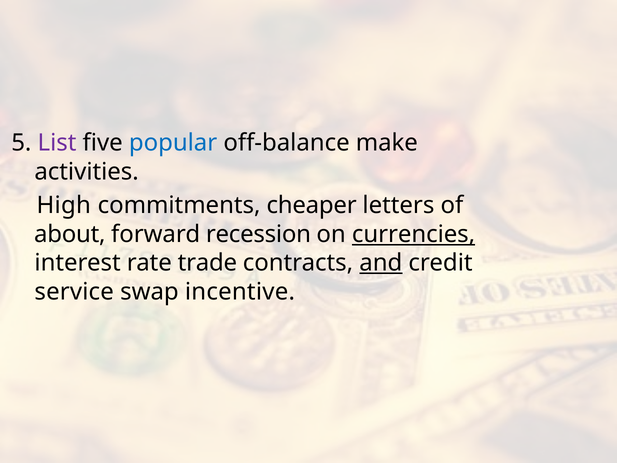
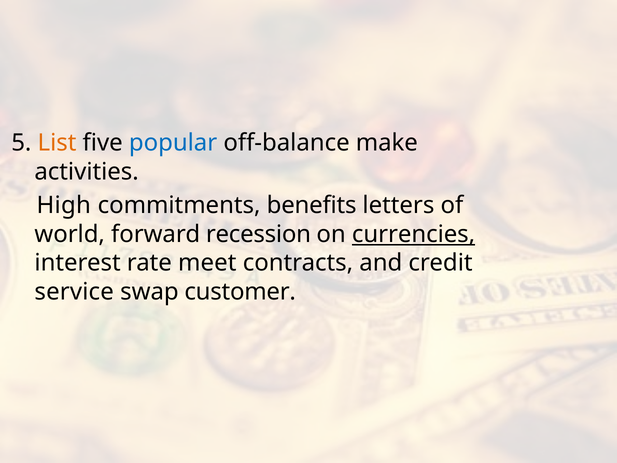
List colour: purple -> orange
cheaper: cheaper -> benefits
about: about -> world
trade: trade -> meet
and underline: present -> none
incentive: incentive -> customer
